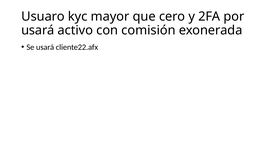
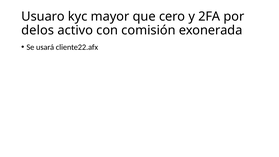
usará at (38, 30): usará -> delos
